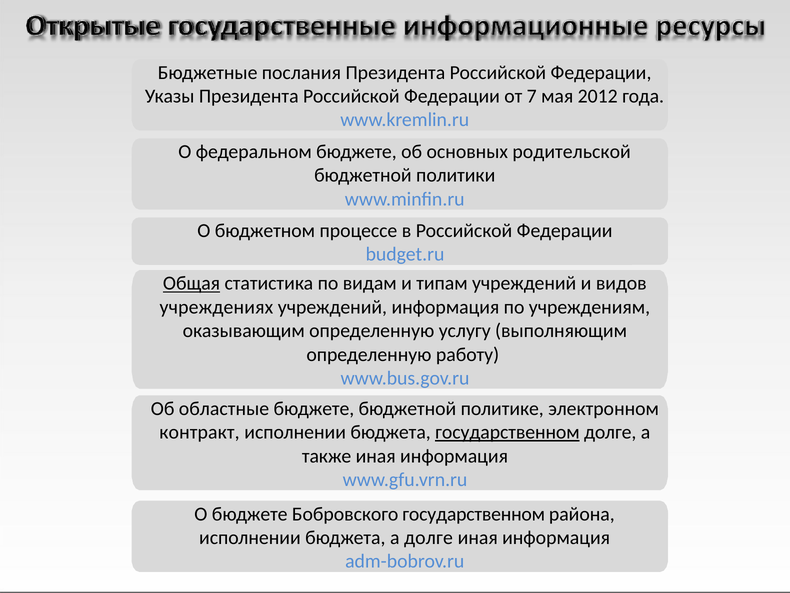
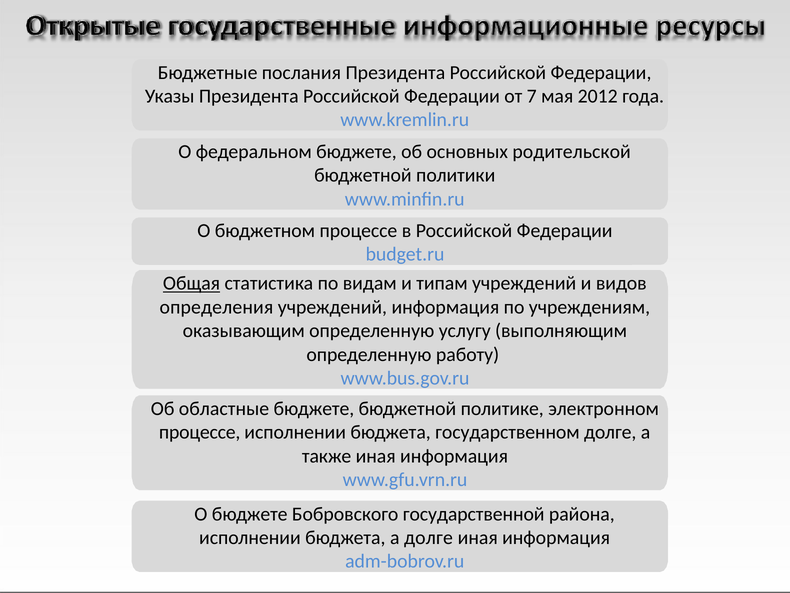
учреждениях: учреждениях -> определения
контракт at (200, 432): контракт -> процессе
государственном at (507, 432) underline: present -> none
Бобровского государственном: государственном -> государственной
